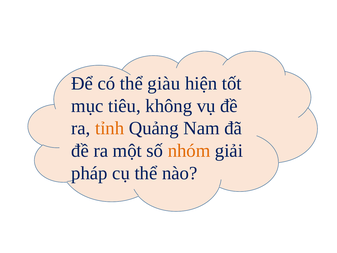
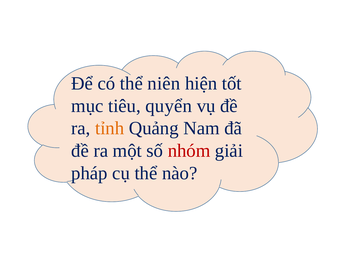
giàu: giàu -> niên
không: không -> quyển
nhóm colour: orange -> red
